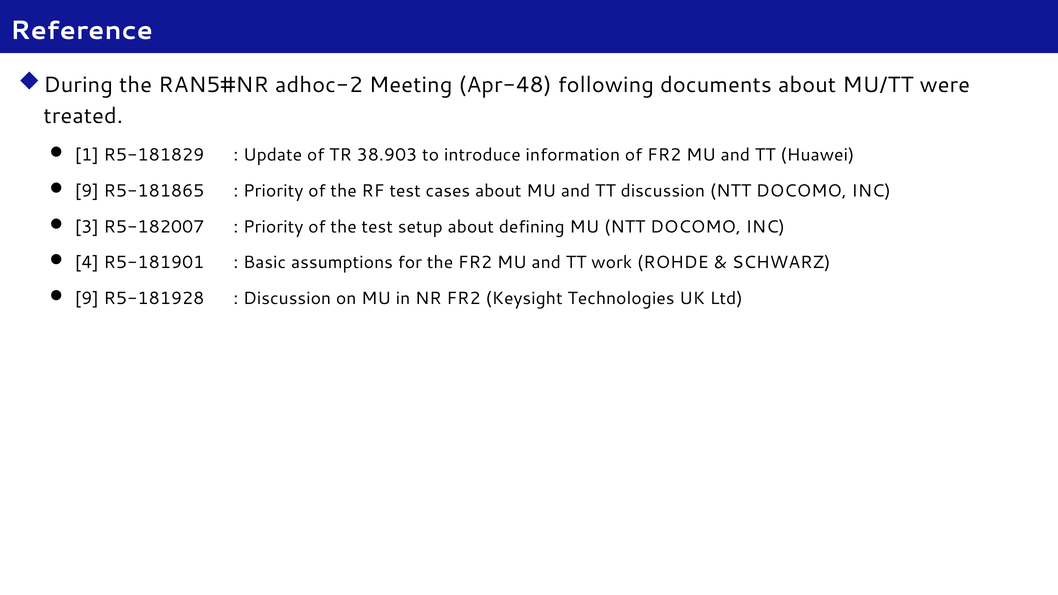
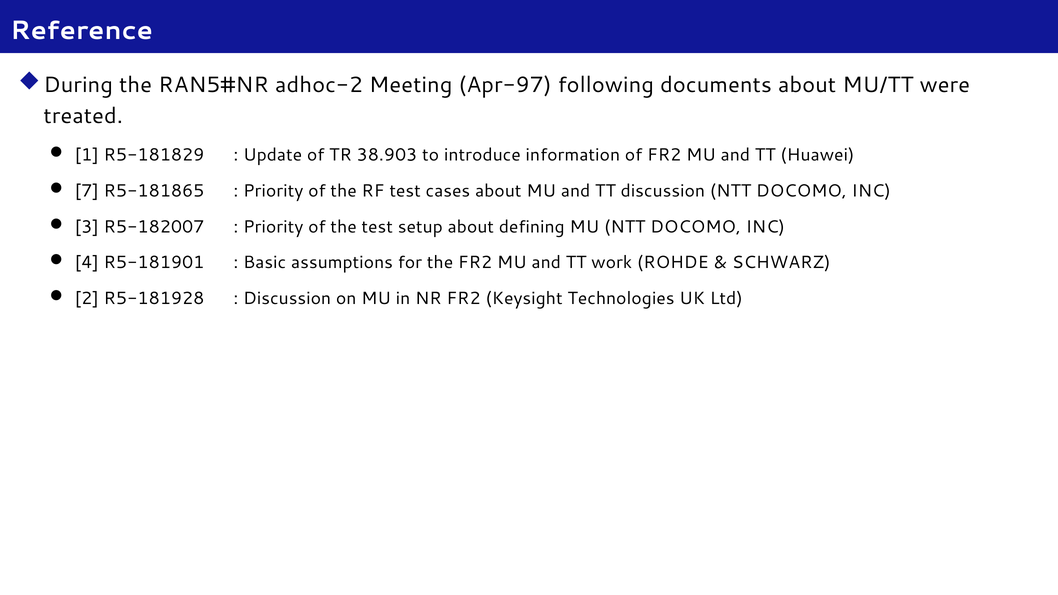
Apr-48: Apr-48 -> Apr-97
9 at (87, 191): 9 -> 7
9 at (87, 299): 9 -> 2
